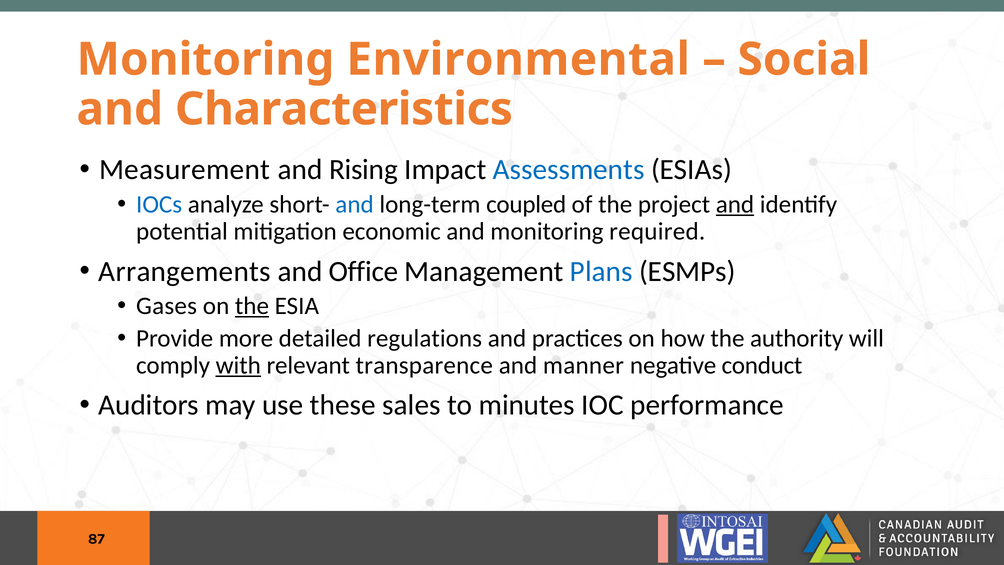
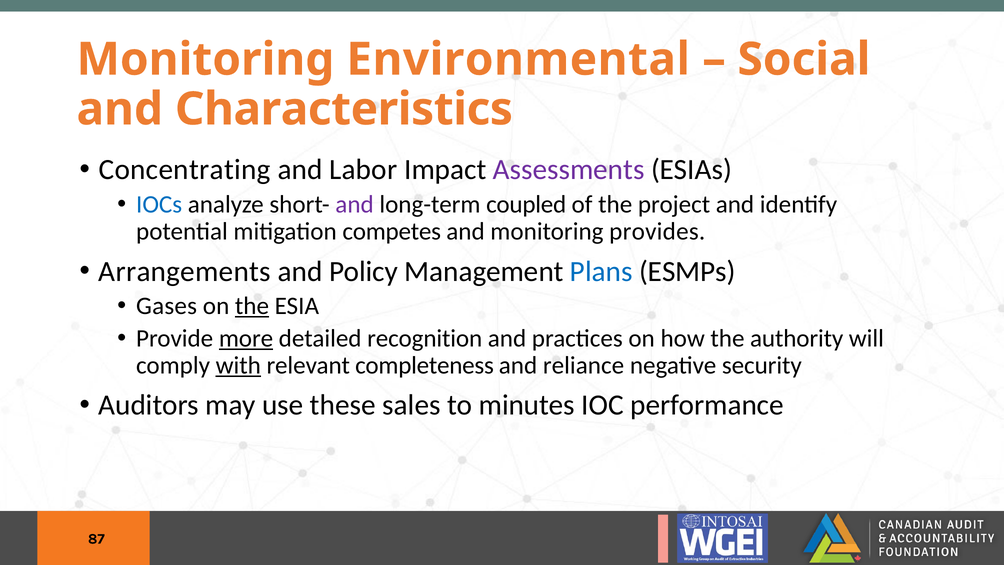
Measurement: Measurement -> Concentrating
Rising: Rising -> Labor
Assessments colour: blue -> purple
and at (355, 204) colour: blue -> purple
and at (735, 204) underline: present -> none
economic: economic -> competes
required: required -> provides
Office: Office -> Policy
more underline: none -> present
regulations: regulations -> recognition
transparence: transparence -> completeness
manner: manner -> reliance
conduct: conduct -> security
